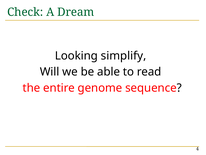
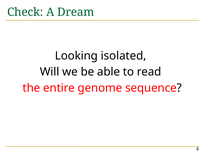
simplify: simplify -> isolated
